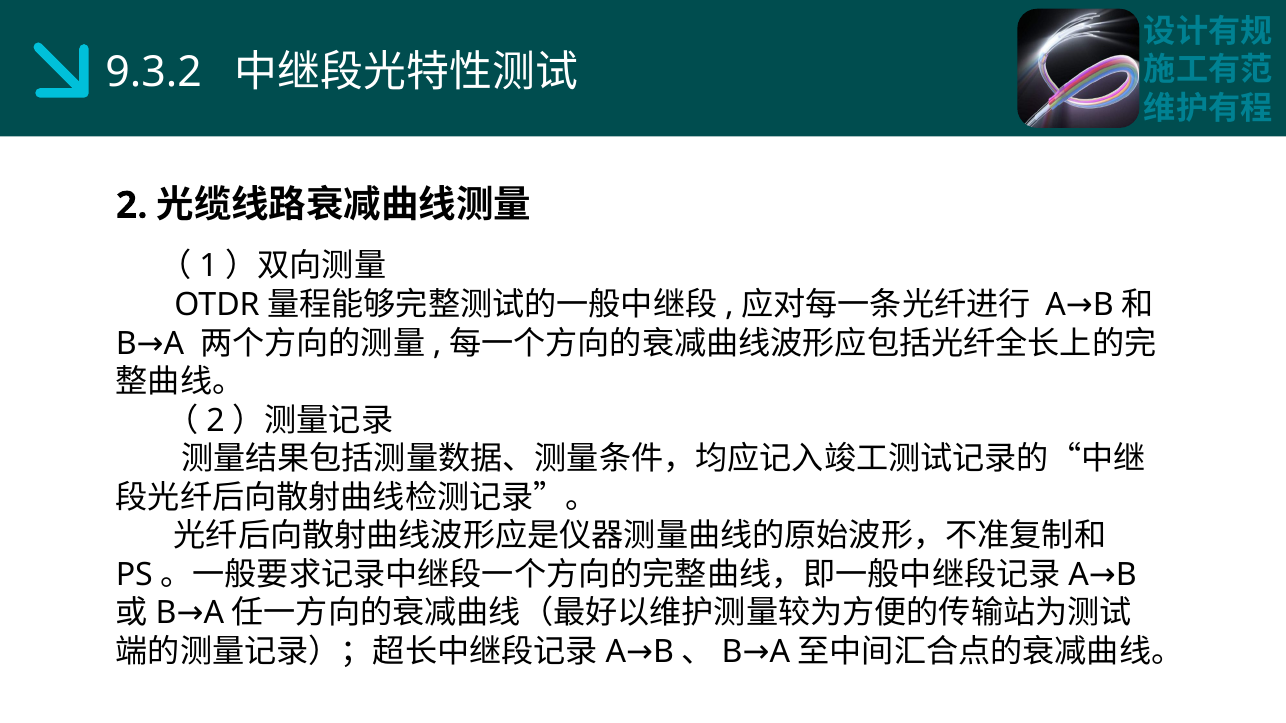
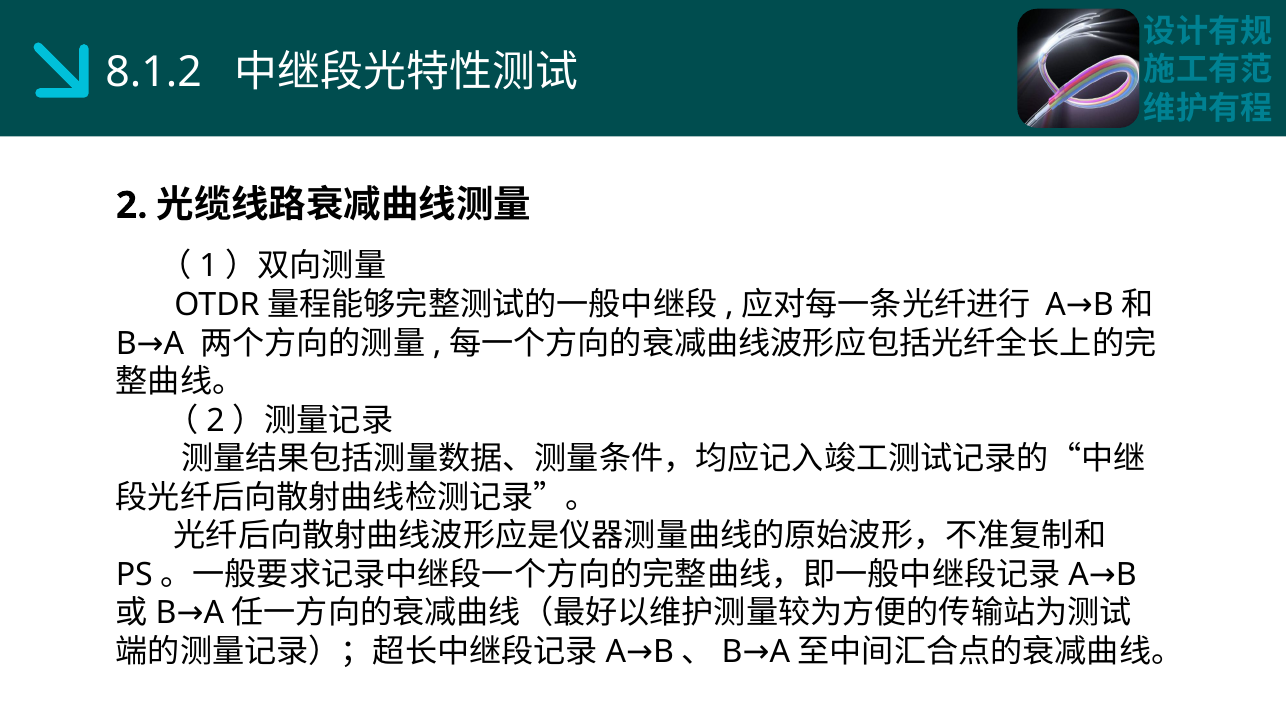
9.3.2: 9.3.2 -> 8.1.2
